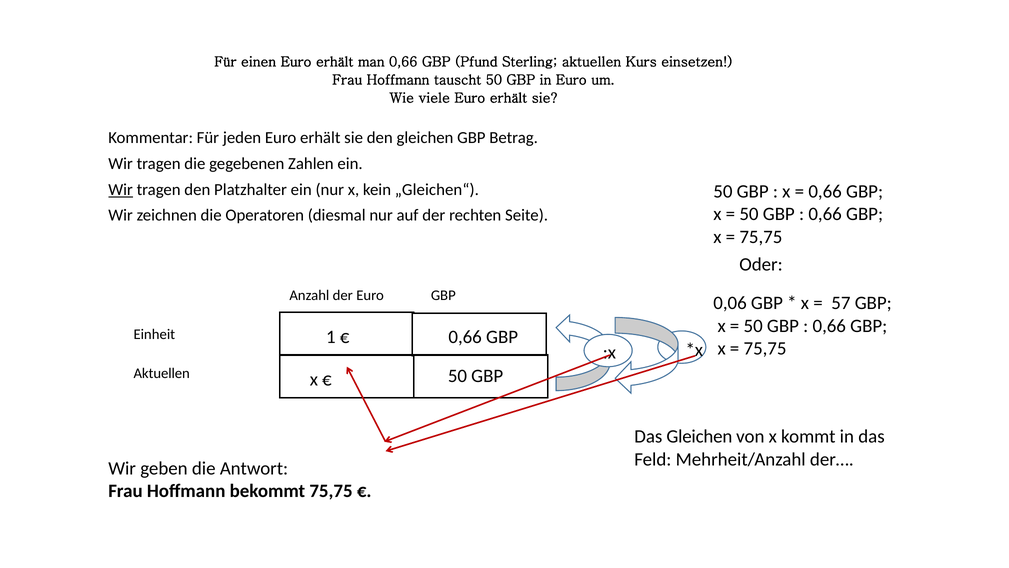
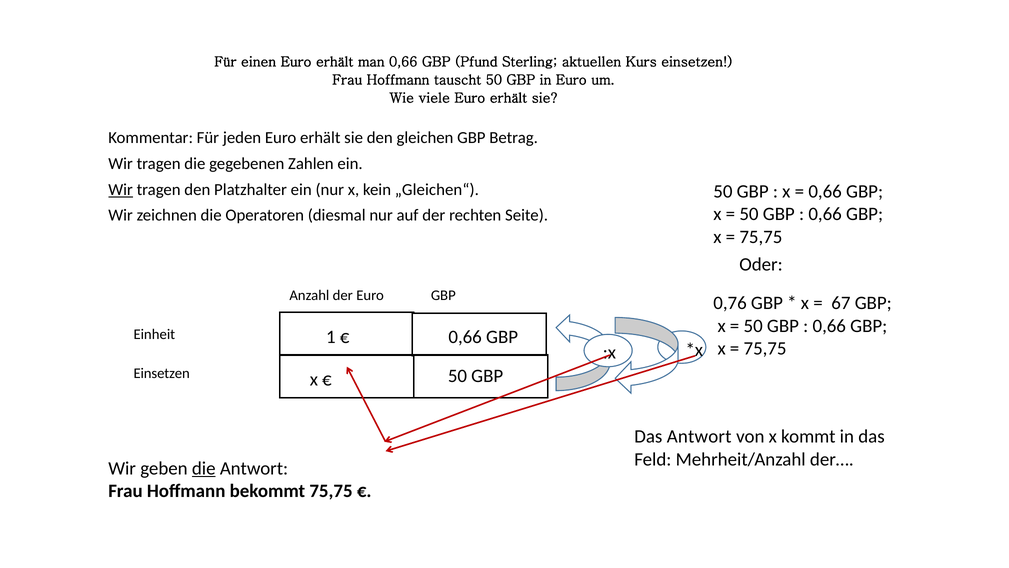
0,06: 0,06 -> 0,76
57: 57 -> 67
Aktuellen at (162, 373): Aktuellen -> Einsetzen
Das Gleichen: Gleichen -> Antwort
die at (204, 468) underline: none -> present
